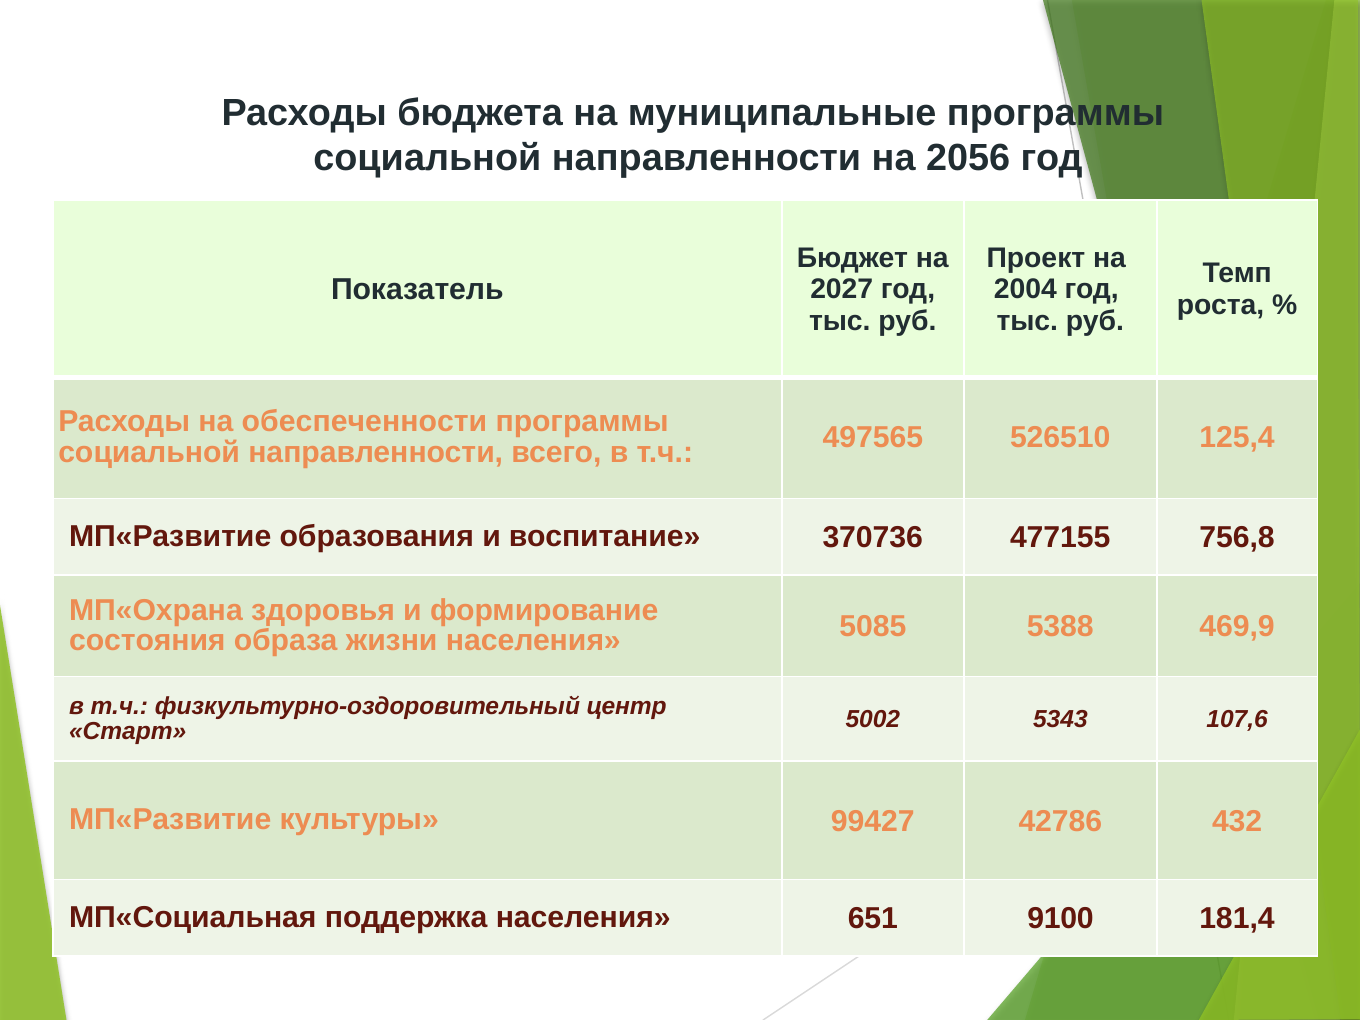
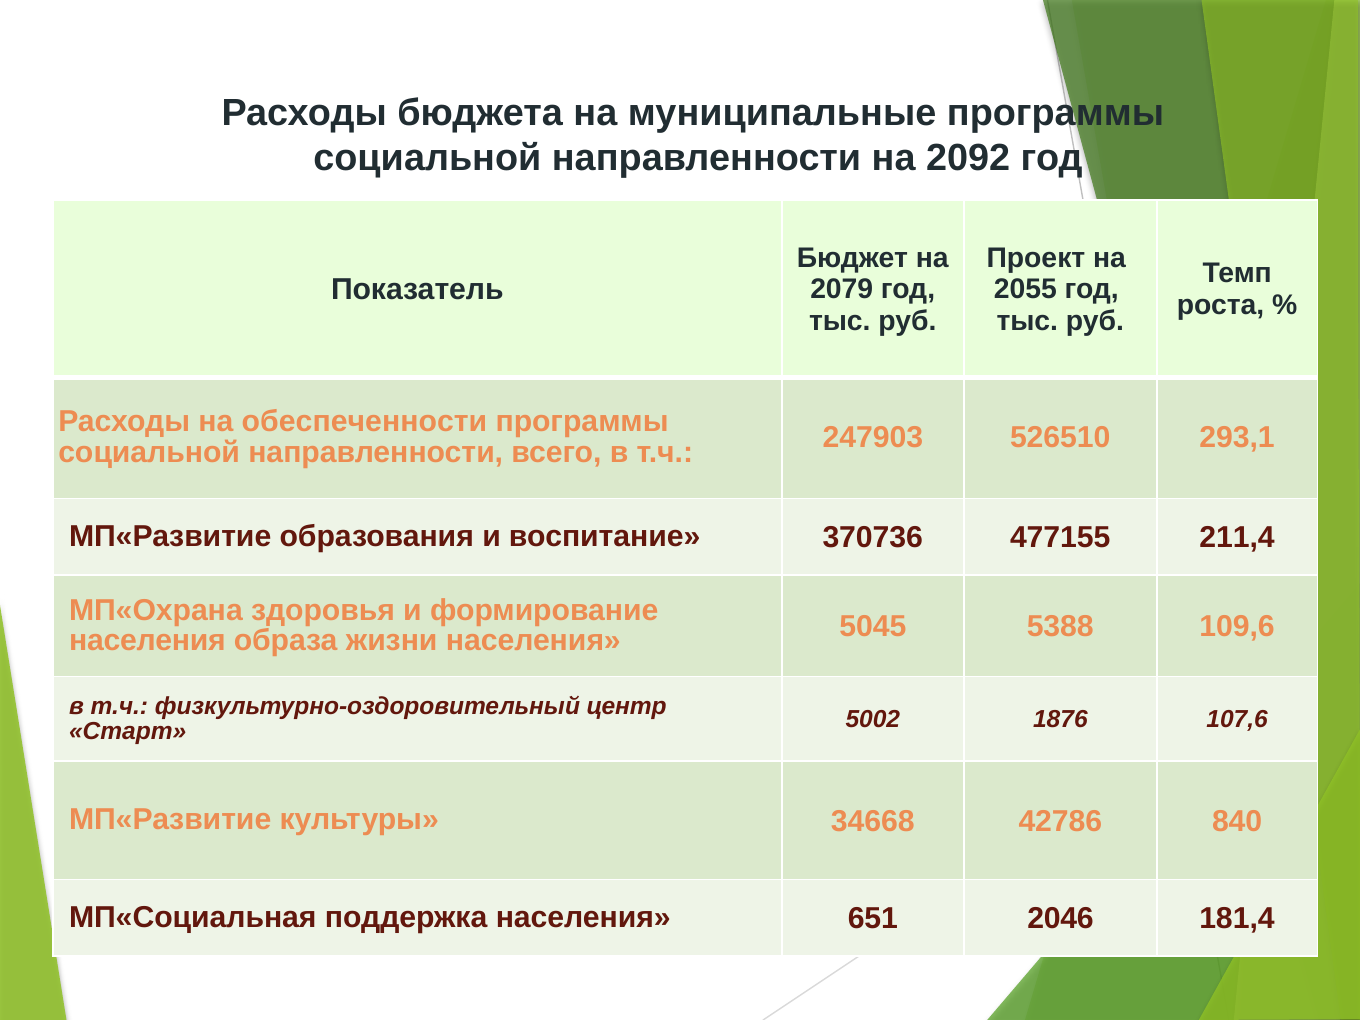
2056: 2056 -> 2092
2027: 2027 -> 2079
2004: 2004 -> 2055
497565: 497565 -> 247903
125,4: 125,4 -> 293,1
756,8: 756,8 -> 211,4
состояния at (147, 640): состояния -> населения
5085: 5085 -> 5045
469,9: 469,9 -> 109,6
5343: 5343 -> 1876
99427: 99427 -> 34668
432: 432 -> 840
9100: 9100 -> 2046
